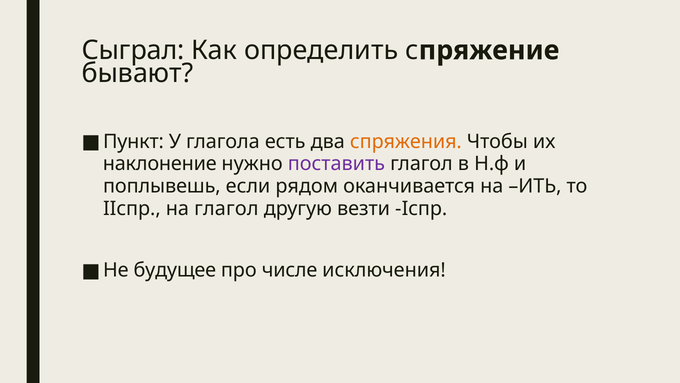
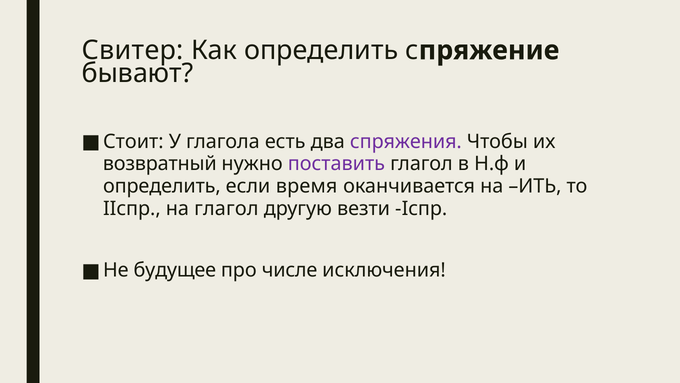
Сыграл: Сыграл -> Свитер
Пункт: Пункт -> Стоит
спряжения colour: orange -> purple
наклонение: наклонение -> возвратный
поплывешь at (162, 186): поплывешь -> определить
рядом: рядом -> время
